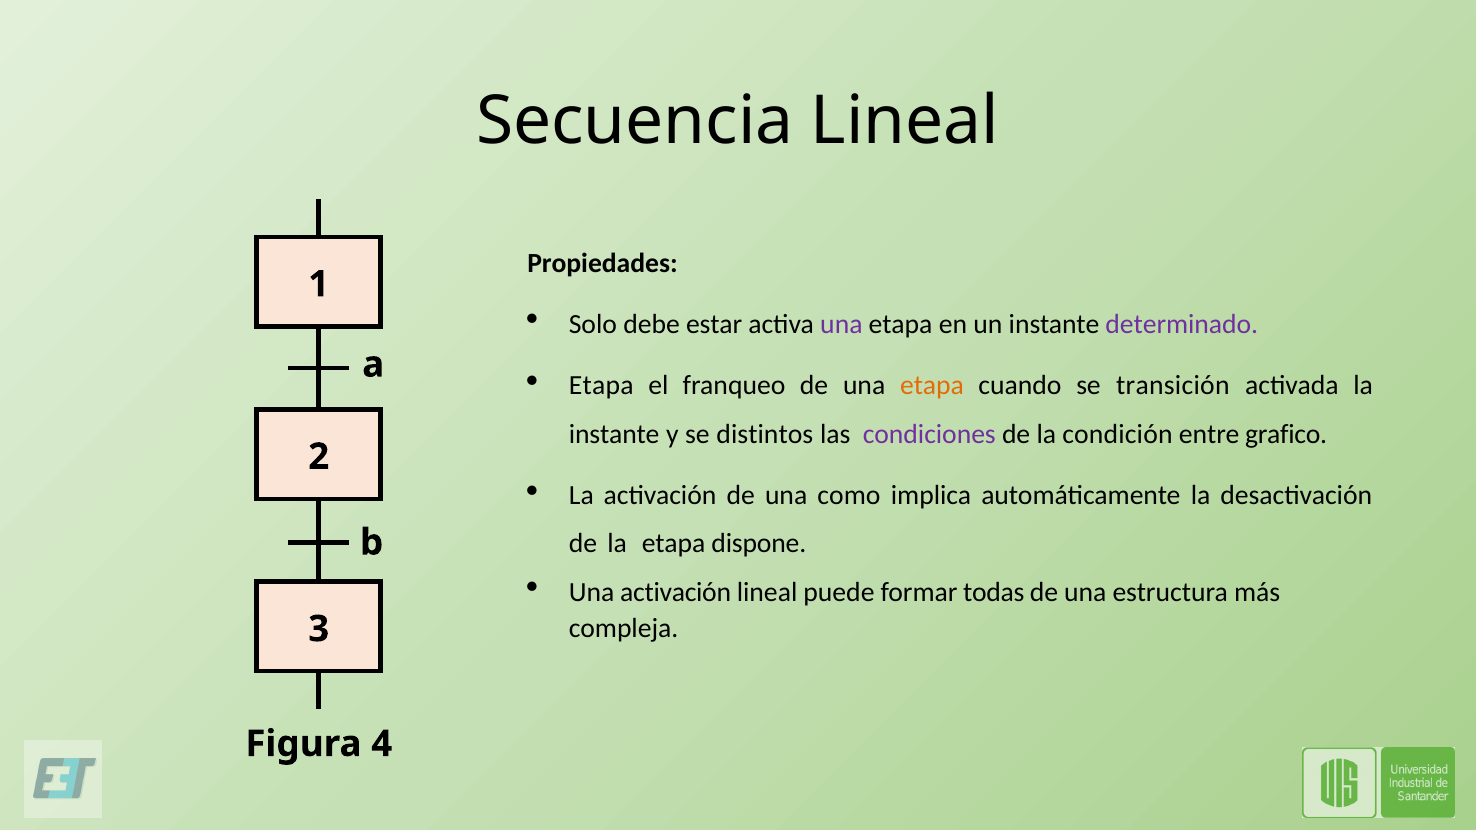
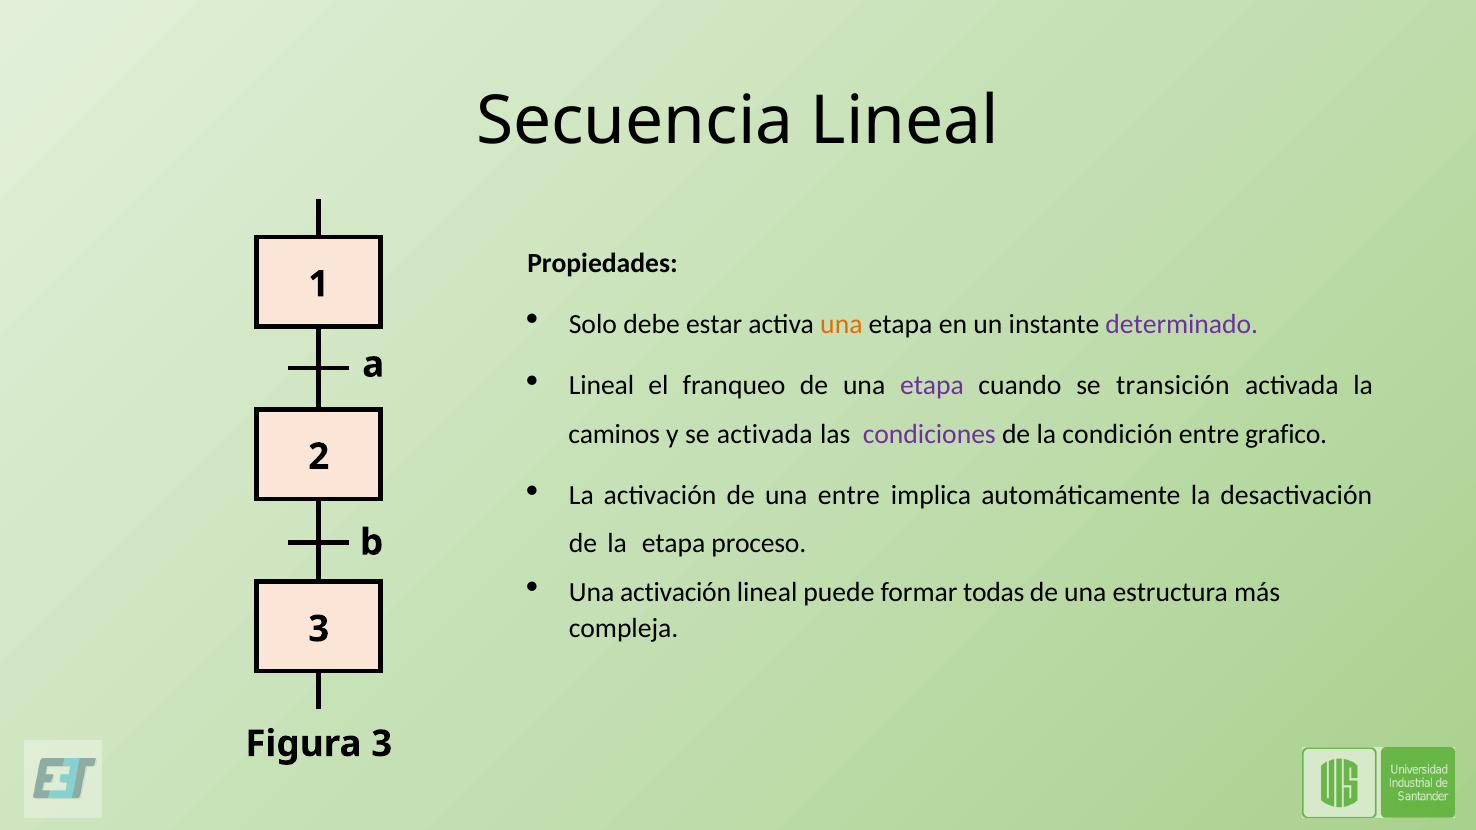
una at (841, 324) colour: purple -> orange
Etapa at (601, 386): Etapa -> Lineal
etapa at (932, 386) colour: orange -> purple
instante at (614, 434): instante -> caminos
se distintos: distintos -> activada
una como: como -> entre
dispone: dispone -> proceso
Figura 4: 4 -> 3
